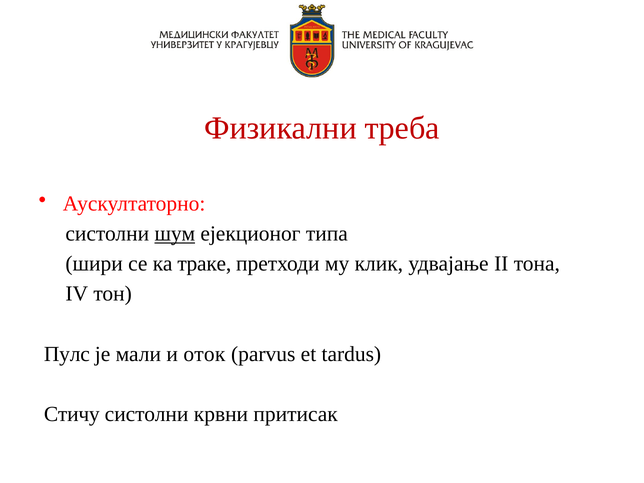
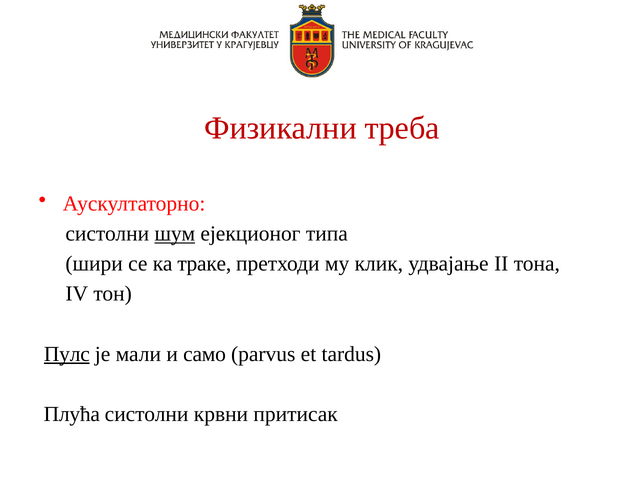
Пулс underline: none -> present
оток: оток -> само
Стичу: Стичу -> Плућа
